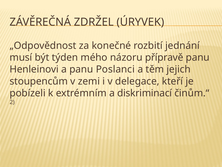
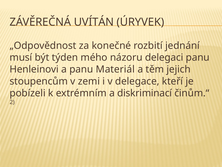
ZDRŽEL: ZDRŽEL -> UVÍTÁN
přípravě: přípravě -> delegaci
Poslanci: Poslanci -> Materiál
